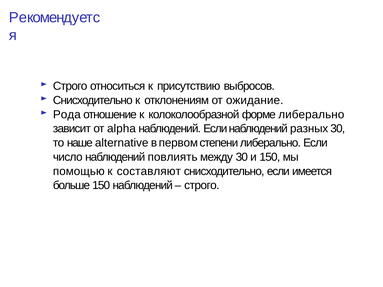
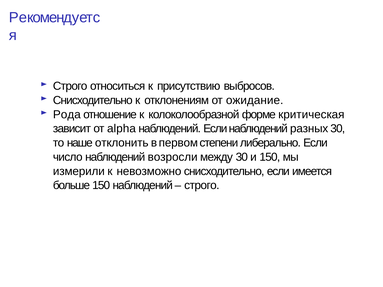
форме либерально: либерально -> критическая
alternative: alternative -> отклонить
повлиять: повлиять -> возросли
помощью: помощью -> измерили
составляют: составляют -> невозможно
